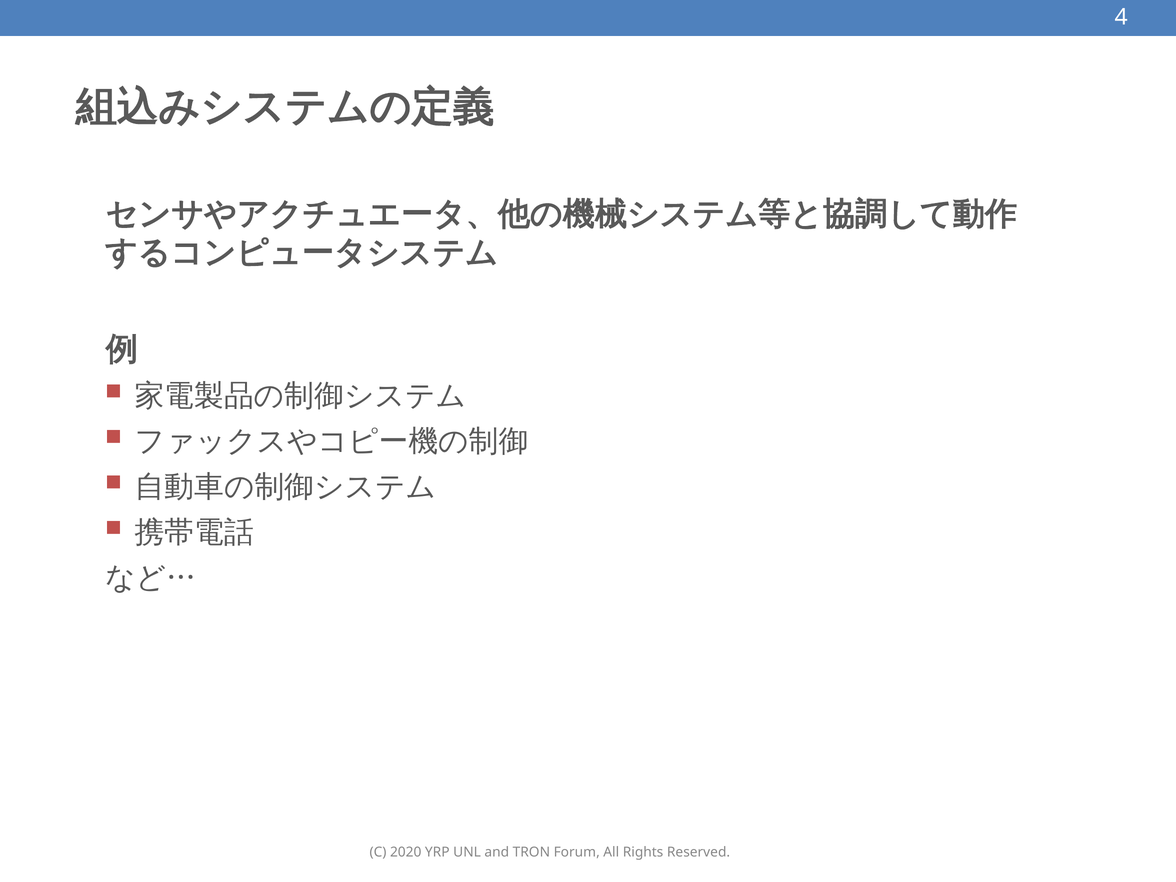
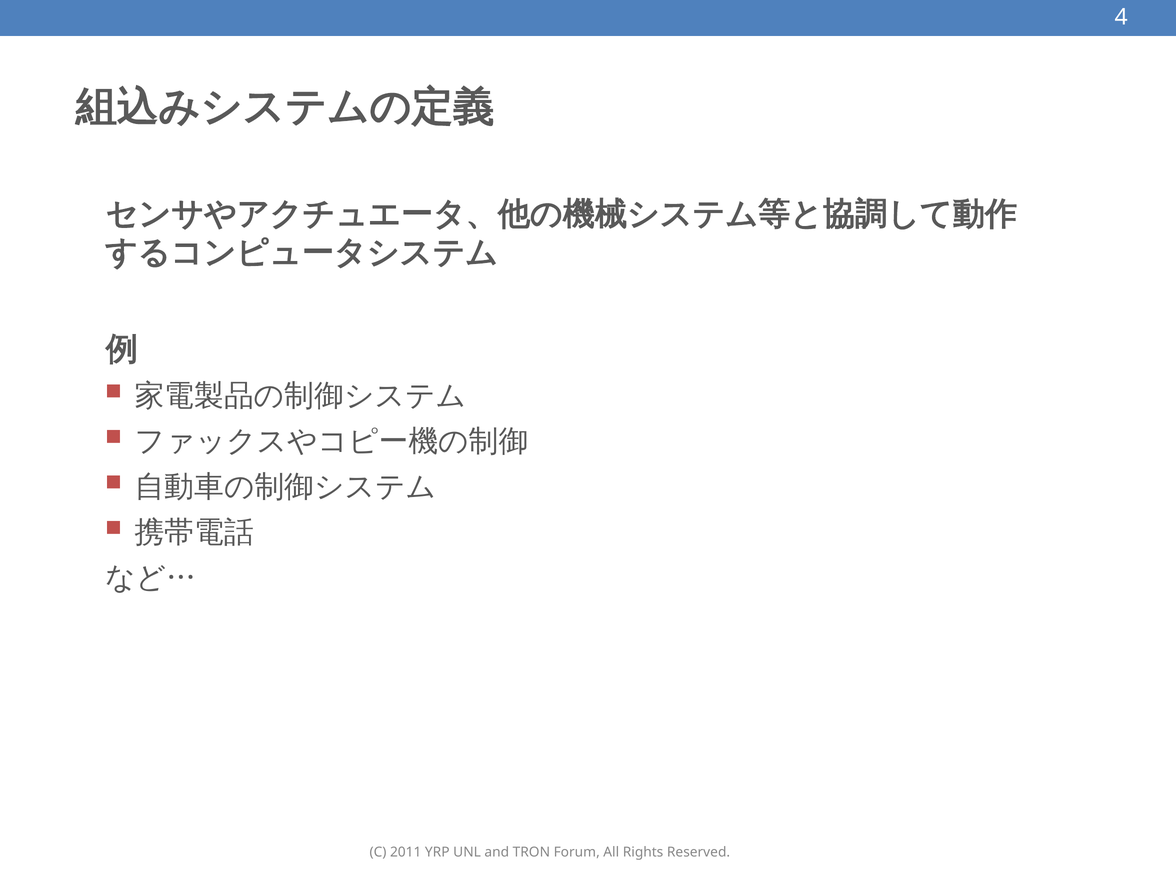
2020: 2020 -> 2011
